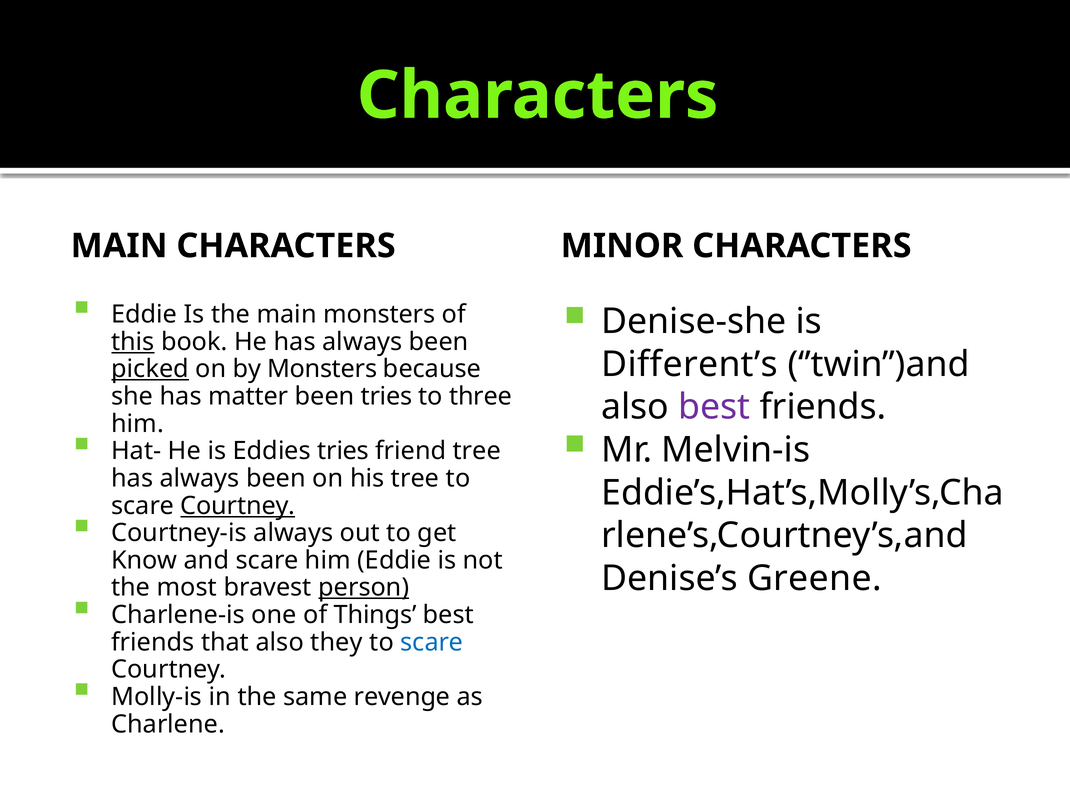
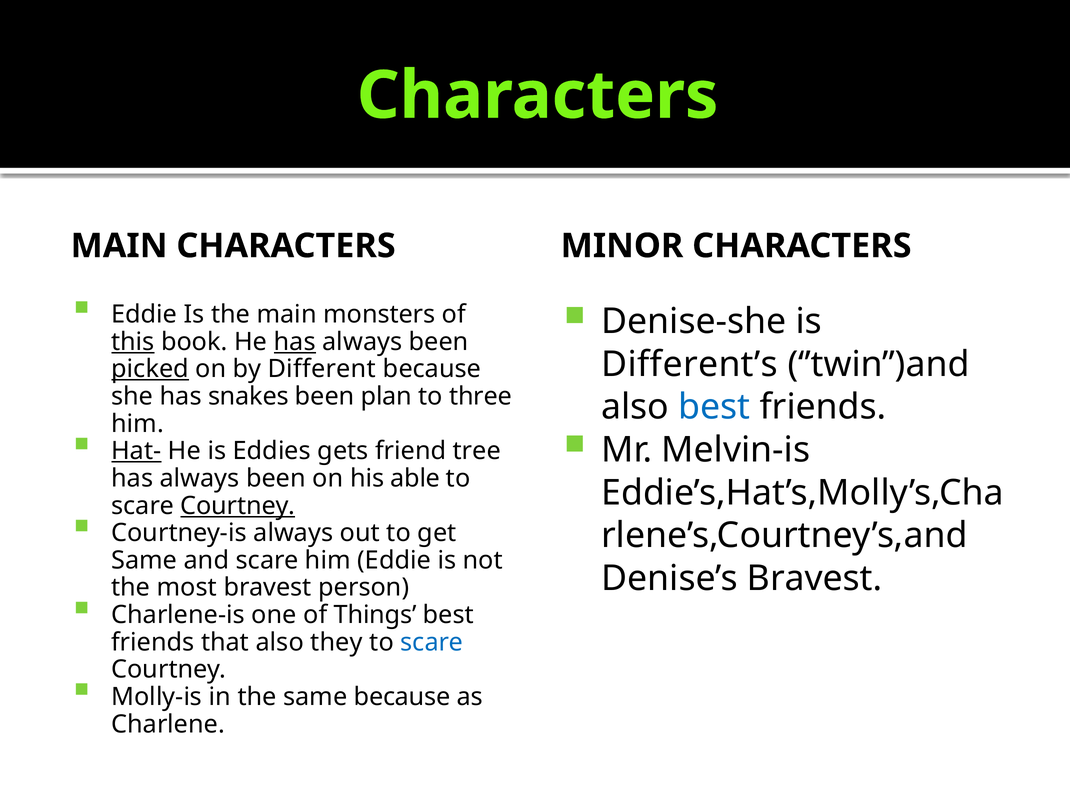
has at (295, 342) underline: none -> present
by Monsters: Monsters -> Different
matter: matter -> snakes
been tries: tries -> plan
best at (714, 407) colour: purple -> blue
Hat- underline: none -> present
Eddies tries: tries -> gets
his tree: tree -> able
Know at (144, 560): Know -> Same
Denise’s Greene: Greene -> Bravest
person underline: present -> none
same revenge: revenge -> because
